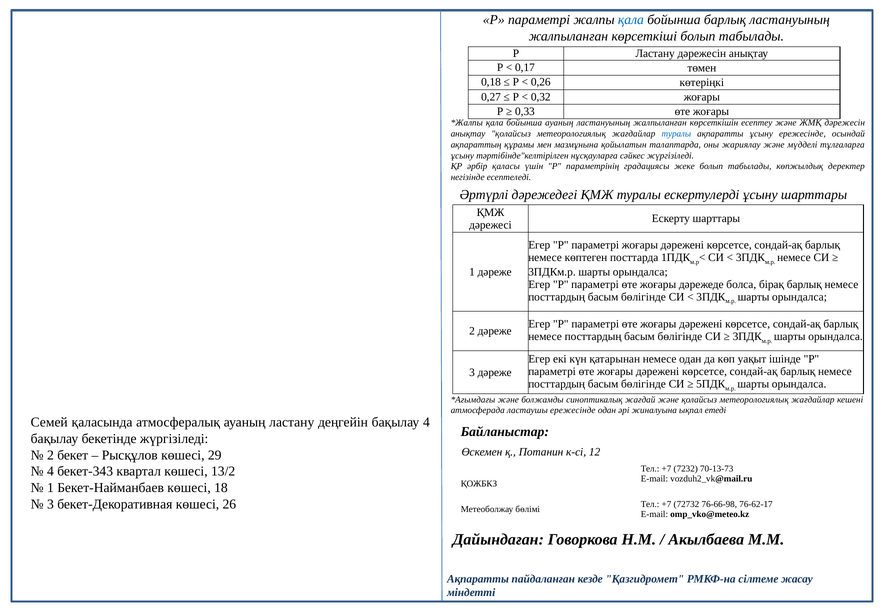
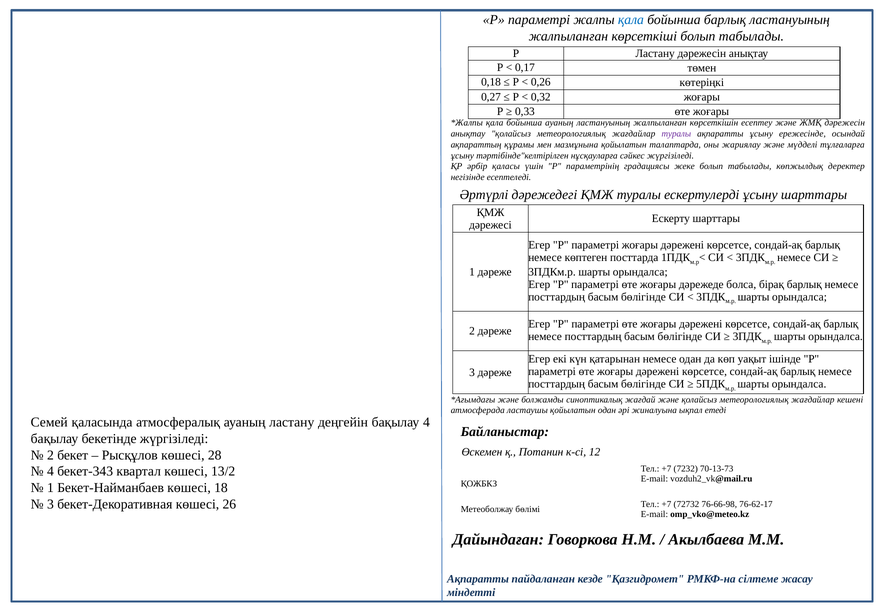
туралы at (676, 134) colour: blue -> purple
ластаушы ережесінде: ережесінде -> қойылатын
29: 29 -> 28
